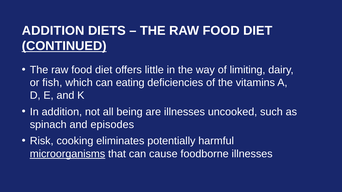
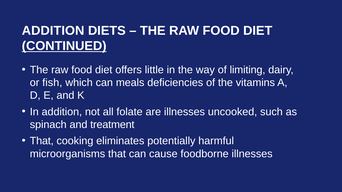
eating: eating -> meals
being: being -> folate
episodes: episodes -> treatment
Risk at (42, 141): Risk -> That
microorganisms underline: present -> none
